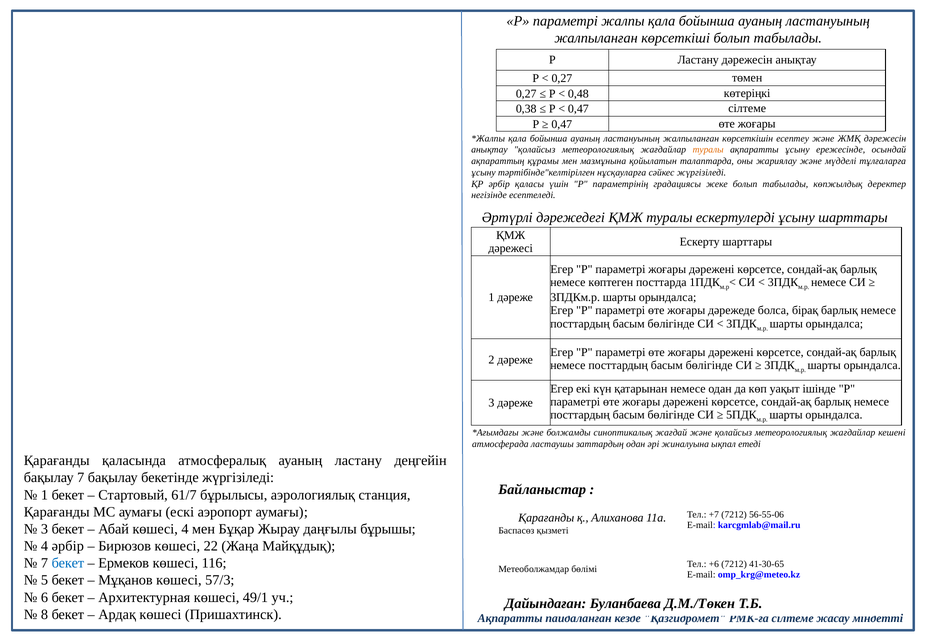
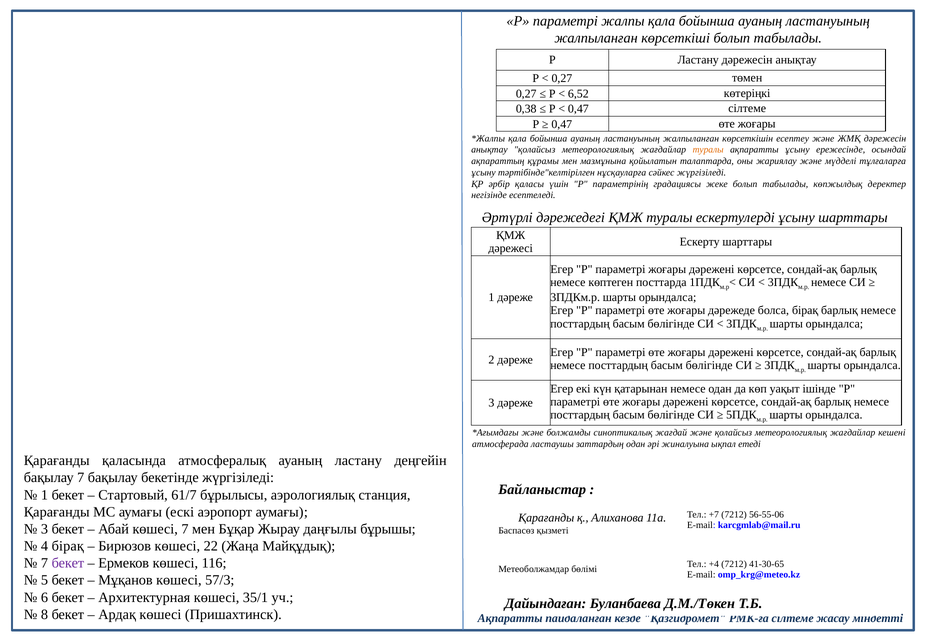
0,48: 0,48 -> 6,52
көшесі 4: 4 -> 7
4 әрбір: әрбір -> бірақ
бекет at (68, 563) colour: blue -> purple
+6: +6 -> +4
49/1: 49/1 -> 35/1
